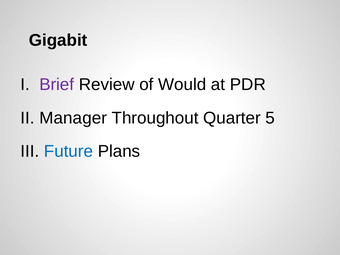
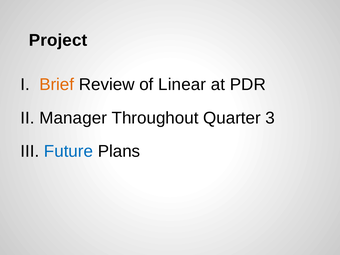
Gigabit: Gigabit -> Project
Brief colour: purple -> orange
Would: Would -> Linear
5: 5 -> 3
